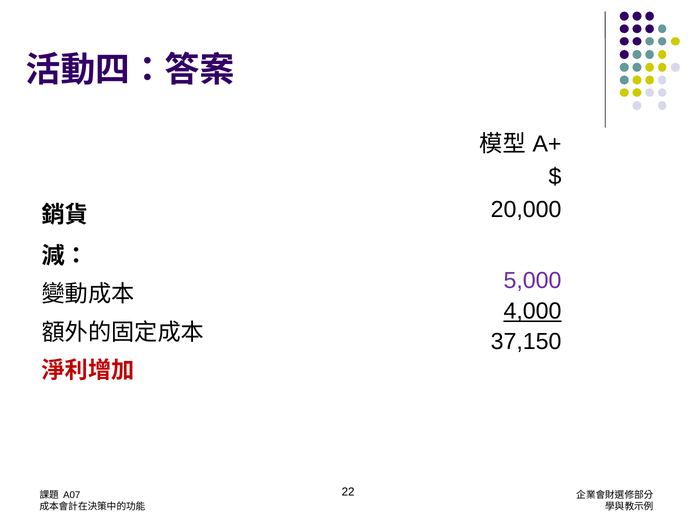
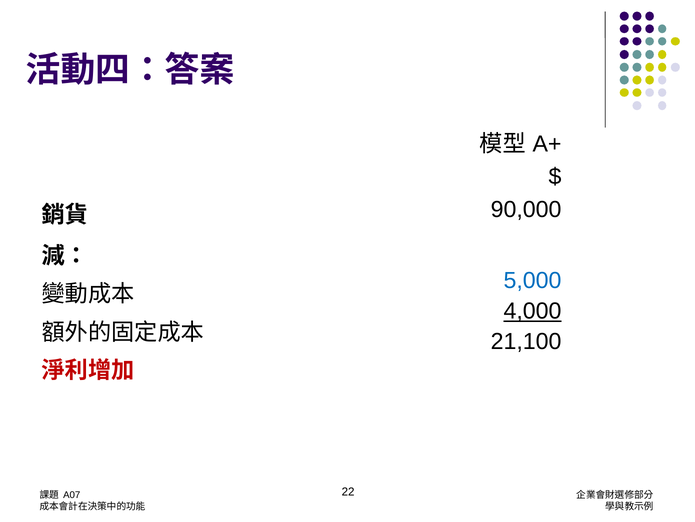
20,000: 20,000 -> 90,000
5,000 colour: purple -> blue
37,150: 37,150 -> 21,100
